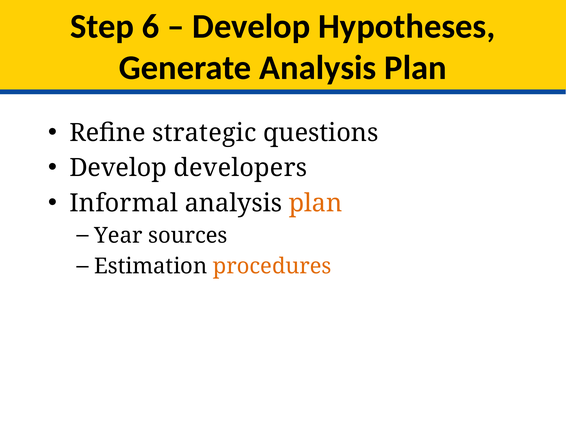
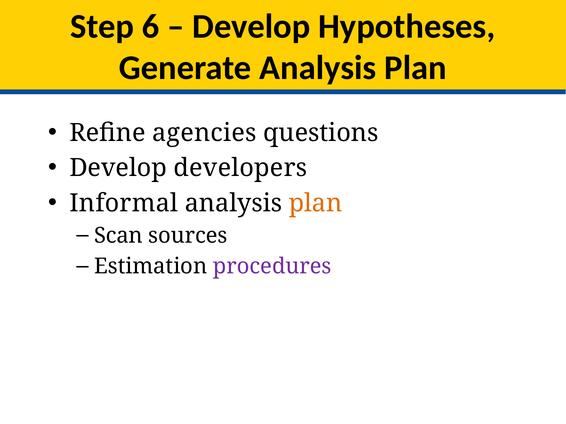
strategic: strategic -> agencies
Year: Year -> Scan
procedures colour: orange -> purple
